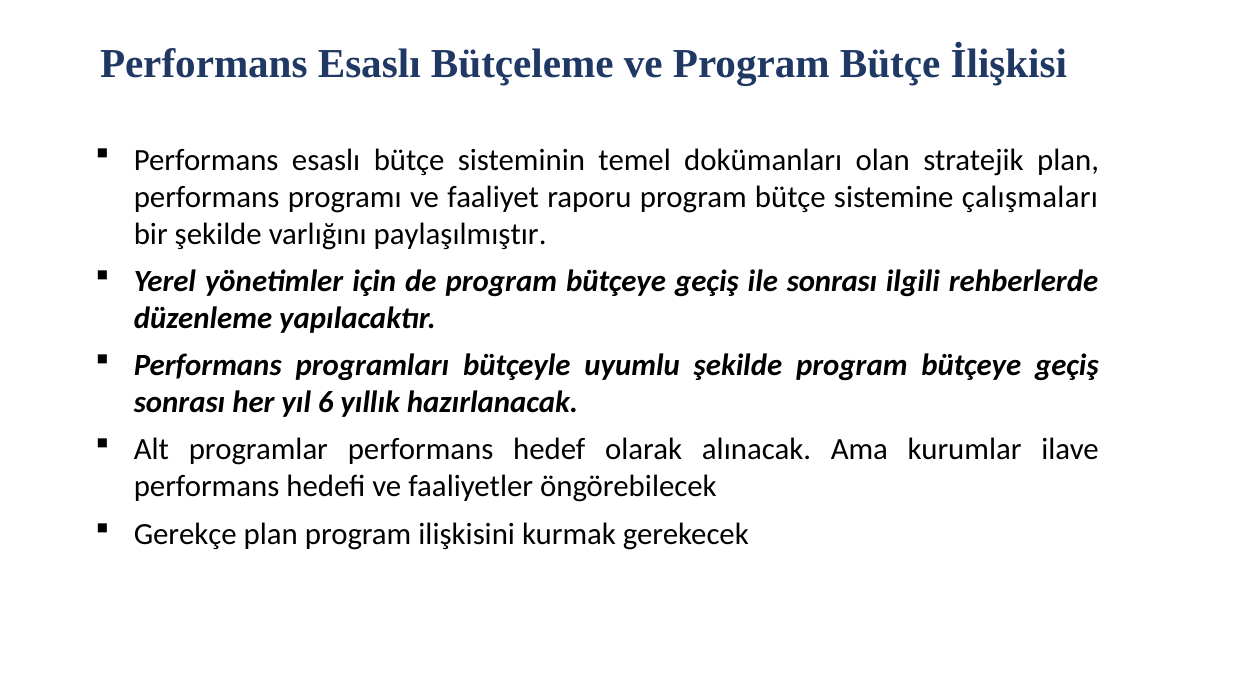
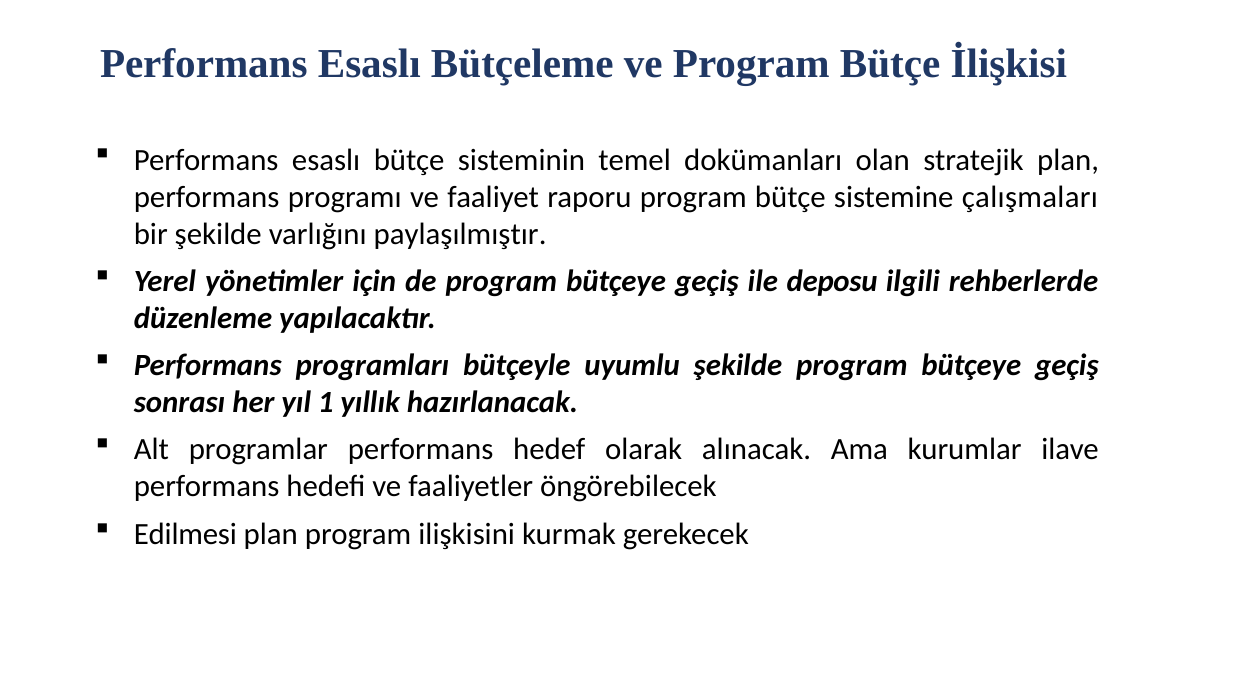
ile sonrası: sonrası -> deposu
6: 6 -> 1
Gerekçe: Gerekçe -> Edilmesi
